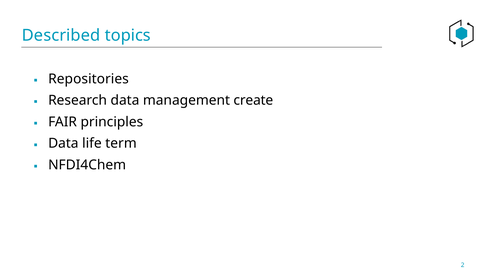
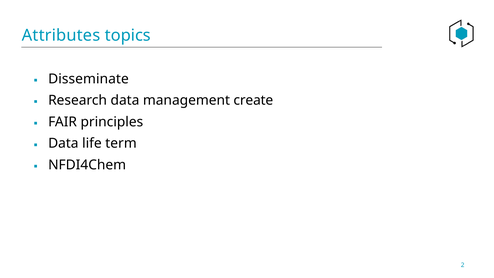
Described: Described -> Attributes
Repositories: Repositories -> Disseminate
